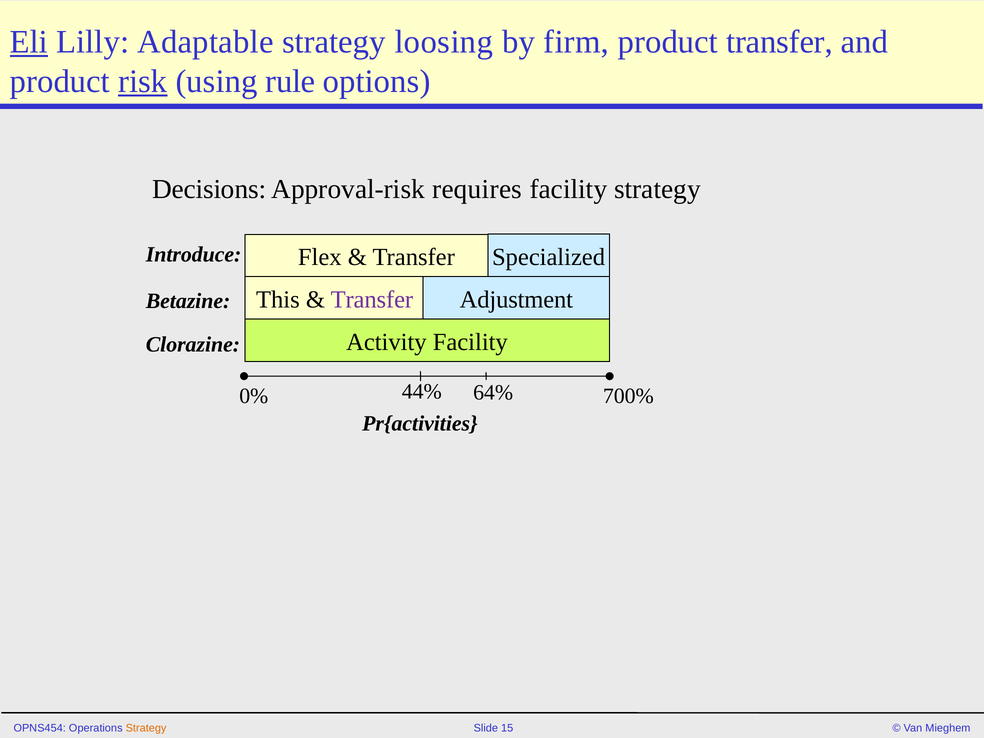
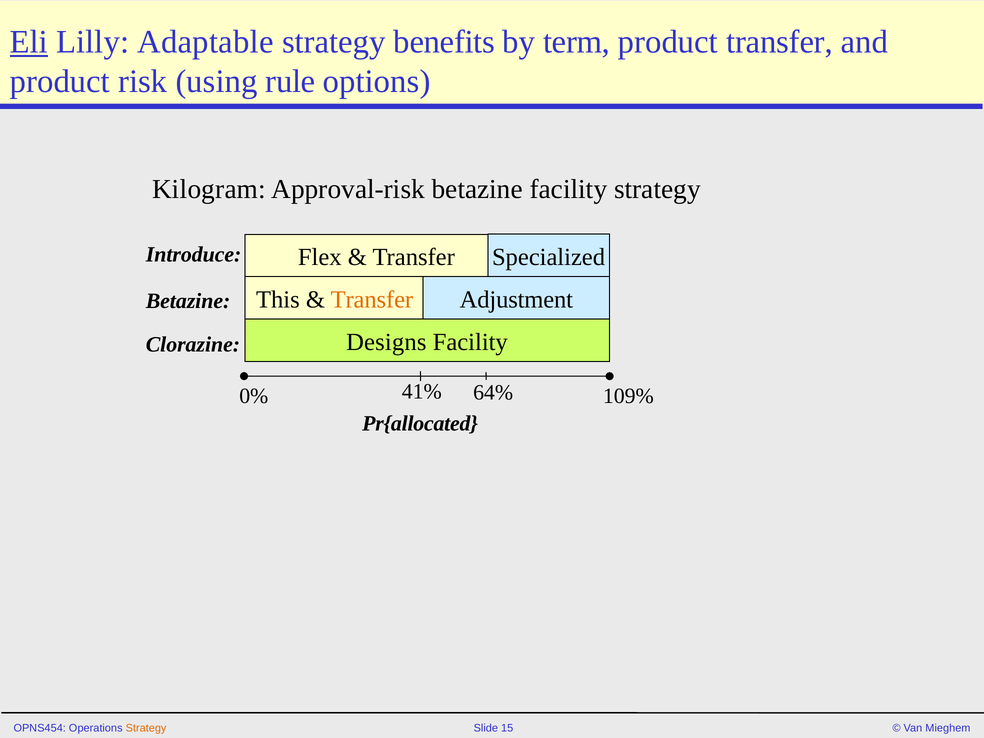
loosing: loosing -> benefits
firm: firm -> term
risk underline: present -> none
Decisions: Decisions -> Kilogram
Approval-risk requires: requires -> betazine
Transfer at (372, 300) colour: purple -> orange
Activity: Activity -> Designs
44%: 44% -> 41%
700%: 700% -> 109%
Pr{activities: Pr{activities -> Pr{allocated
